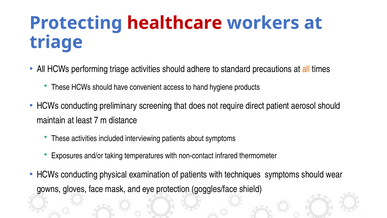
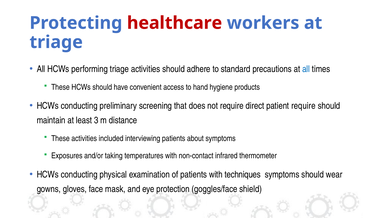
all at (306, 69) colour: orange -> blue
patient aerosol: aerosol -> require
7: 7 -> 3
